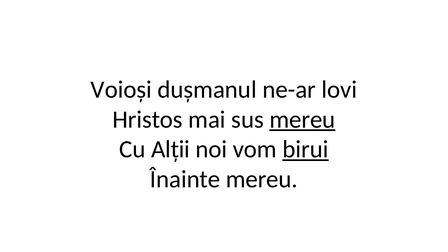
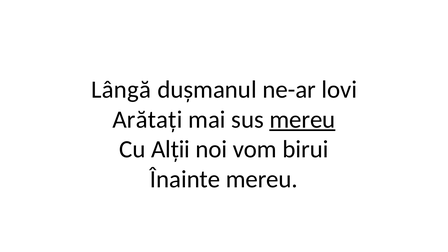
Voioși: Voioși -> Lângă
Hristos: Hristos -> Arătați
birui underline: present -> none
